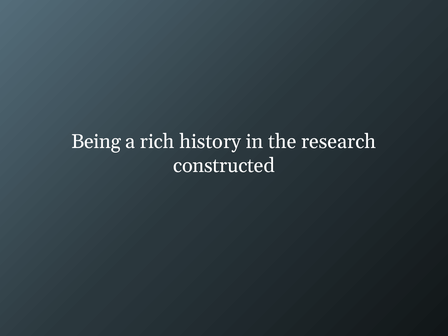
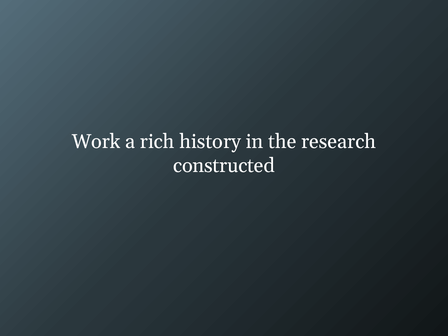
Being: Being -> Work
